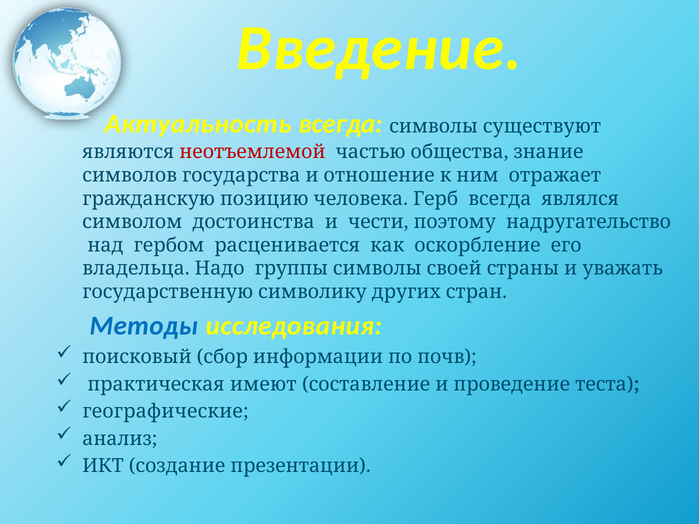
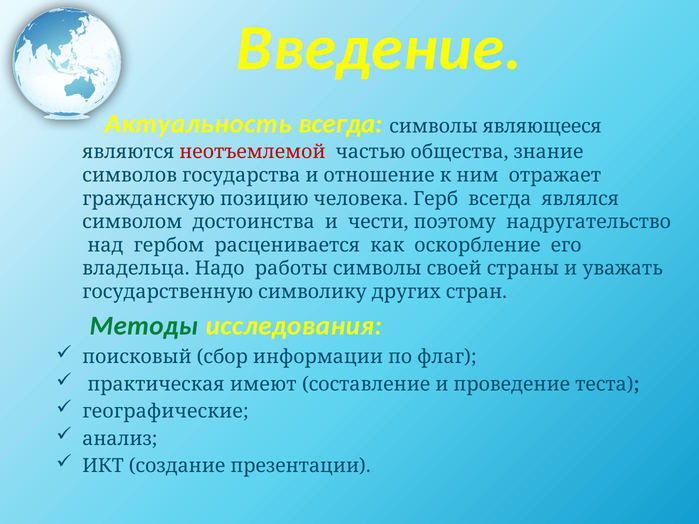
существуют: существуют -> являющееся
группы: группы -> работы
Методы colour: blue -> green
почв: почв -> флаг
